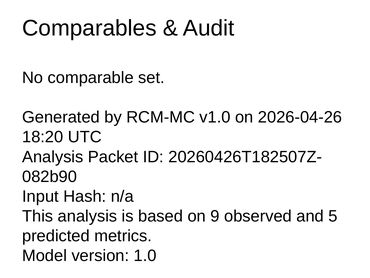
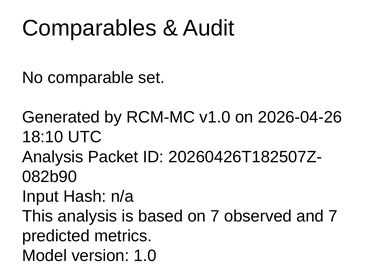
18:20: 18:20 -> 18:10
on 9: 9 -> 7
and 5: 5 -> 7
